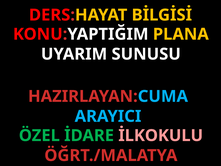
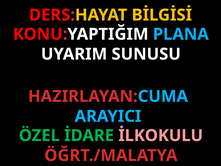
PLANA colour: yellow -> light blue
